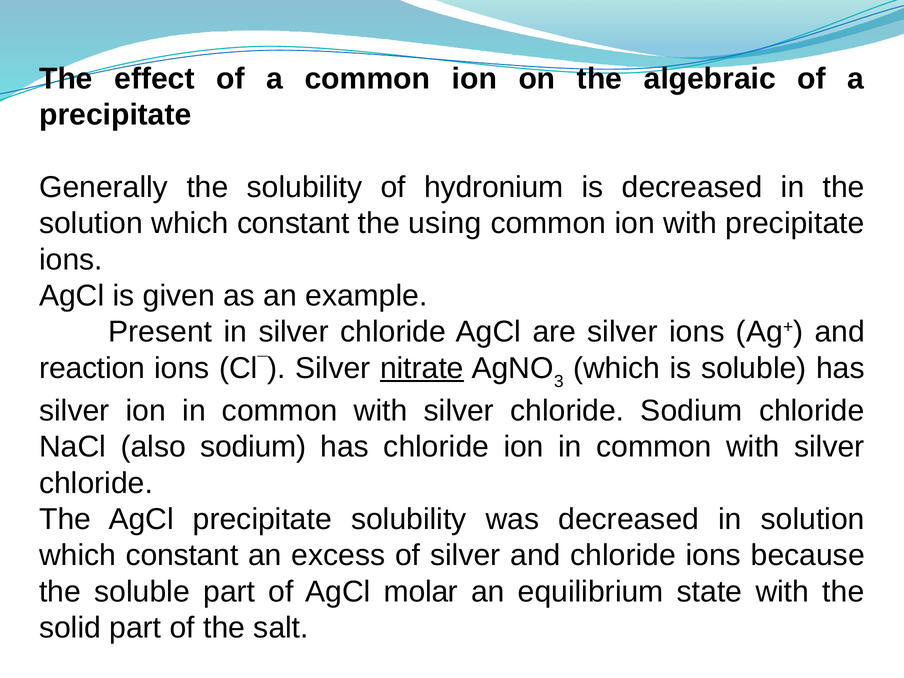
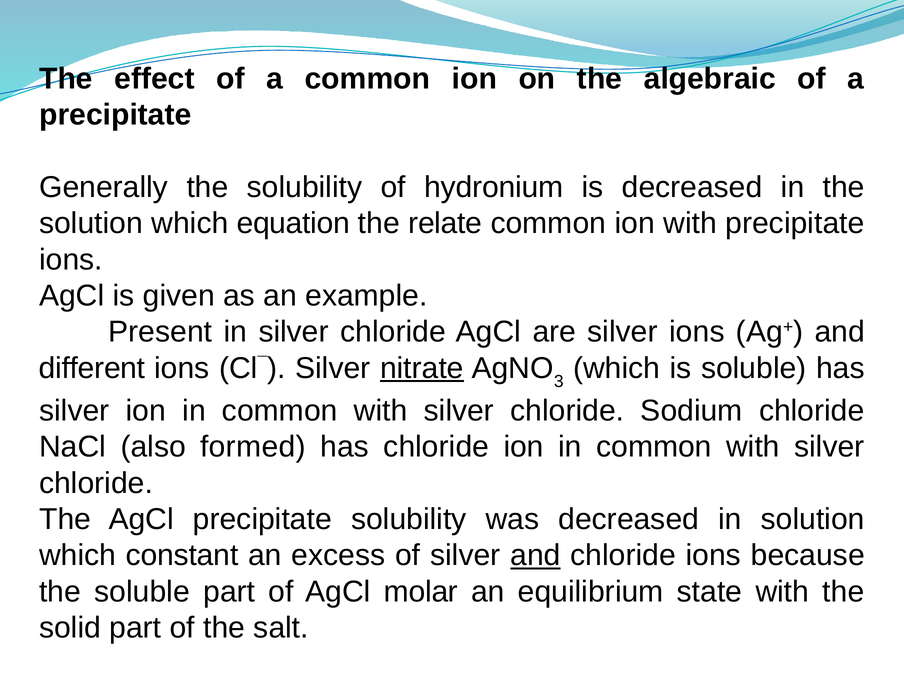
constant at (293, 223): constant -> equation
using: using -> relate
reaction: reaction -> different
also sodium: sodium -> formed
and at (535, 555) underline: none -> present
